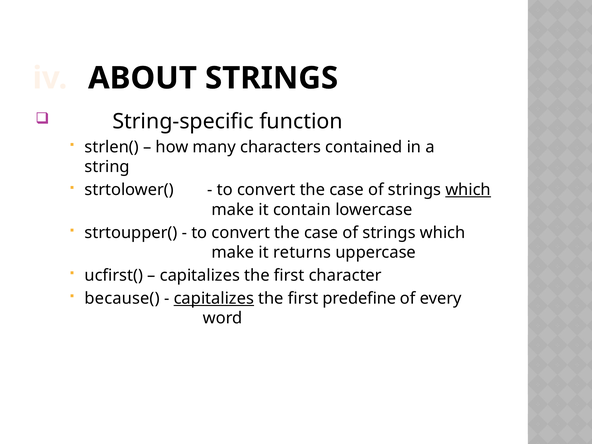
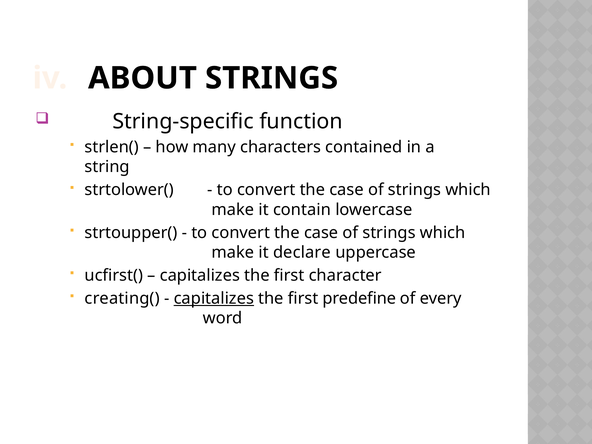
which at (468, 190) underline: present -> none
returns: returns -> declare
because(: because( -> creating(
